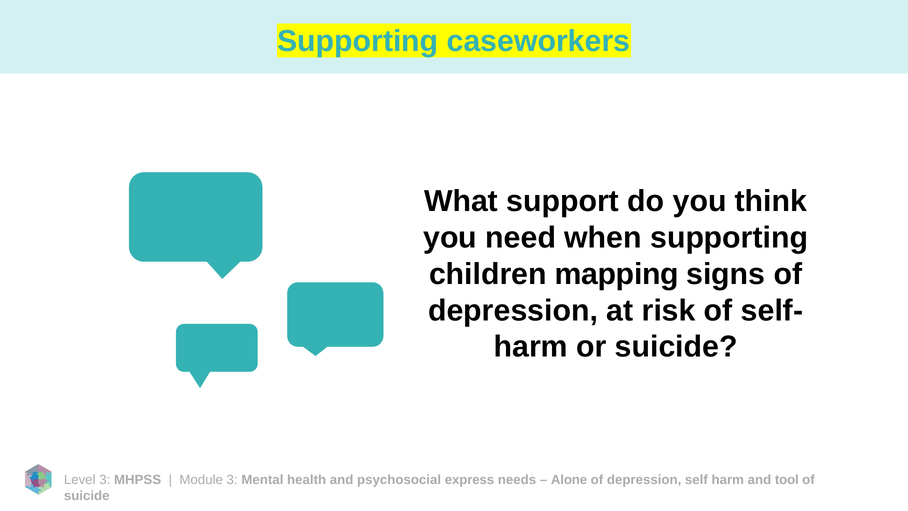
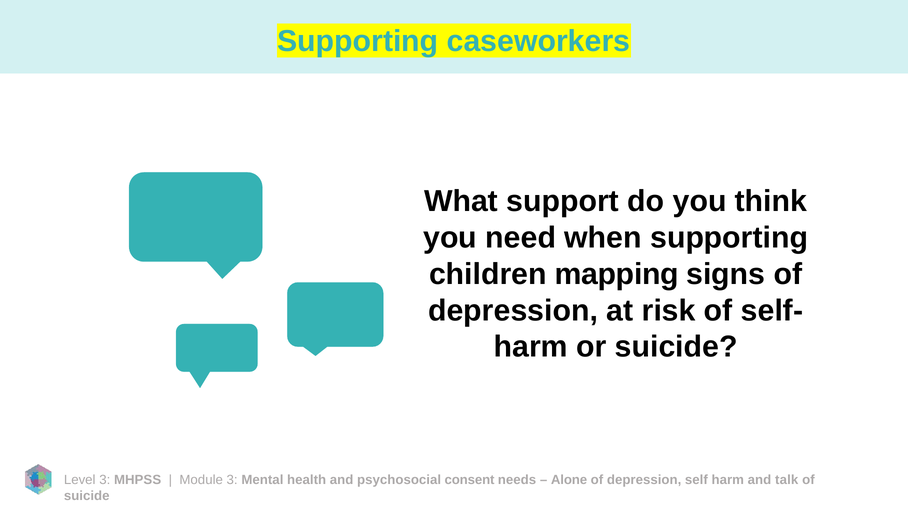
express: express -> consent
tool: tool -> talk
